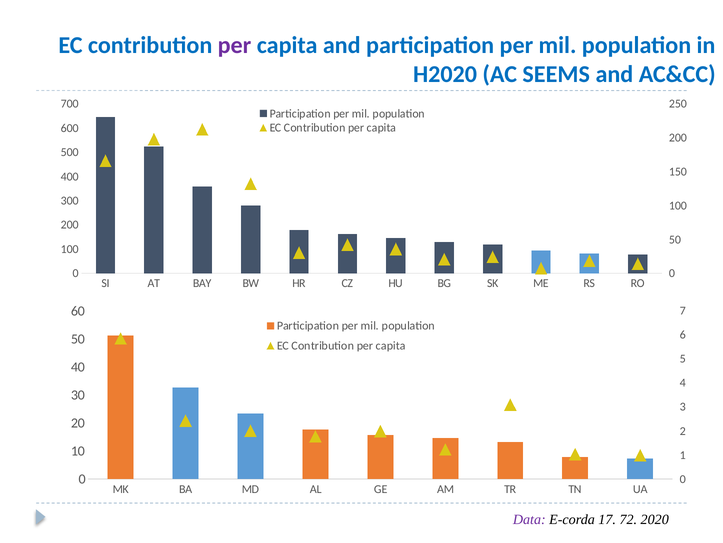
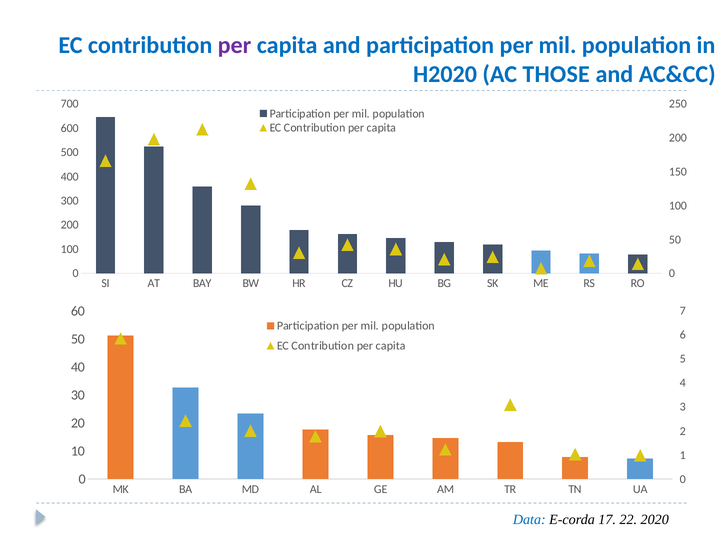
SEEMS: SEEMS -> THOSE
Data colour: purple -> blue
72: 72 -> 22
